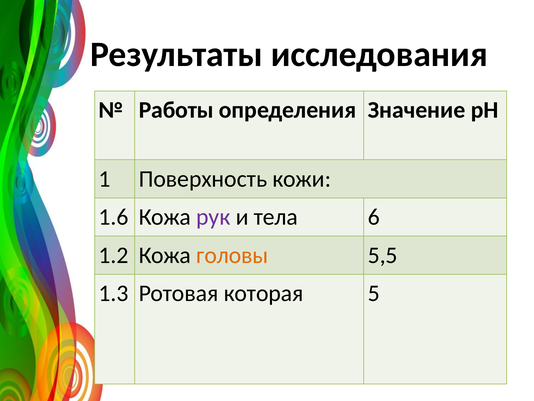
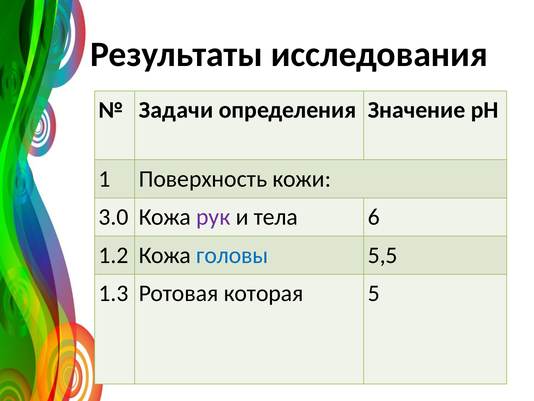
Работы: Работы -> Задачи
1.6: 1.6 -> 3.0
головы colour: orange -> blue
